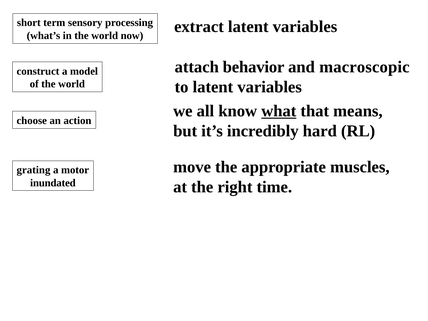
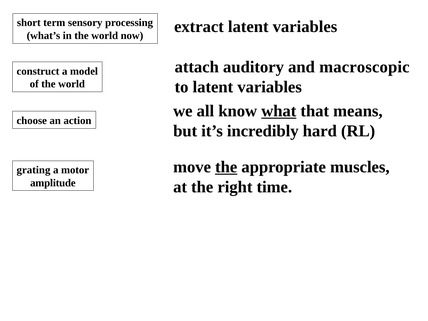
behavior: behavior -> auditory
the at (226, 167) underline: none -> present
inundated: inundated -> amplitude
